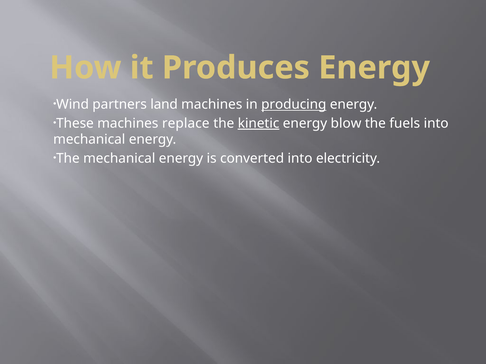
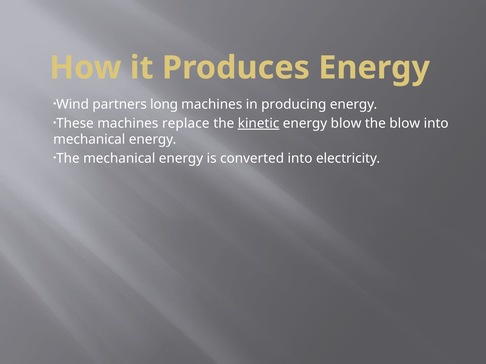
land: land -> long
producing underline: present -> none
the fuels: fuels -> blow
